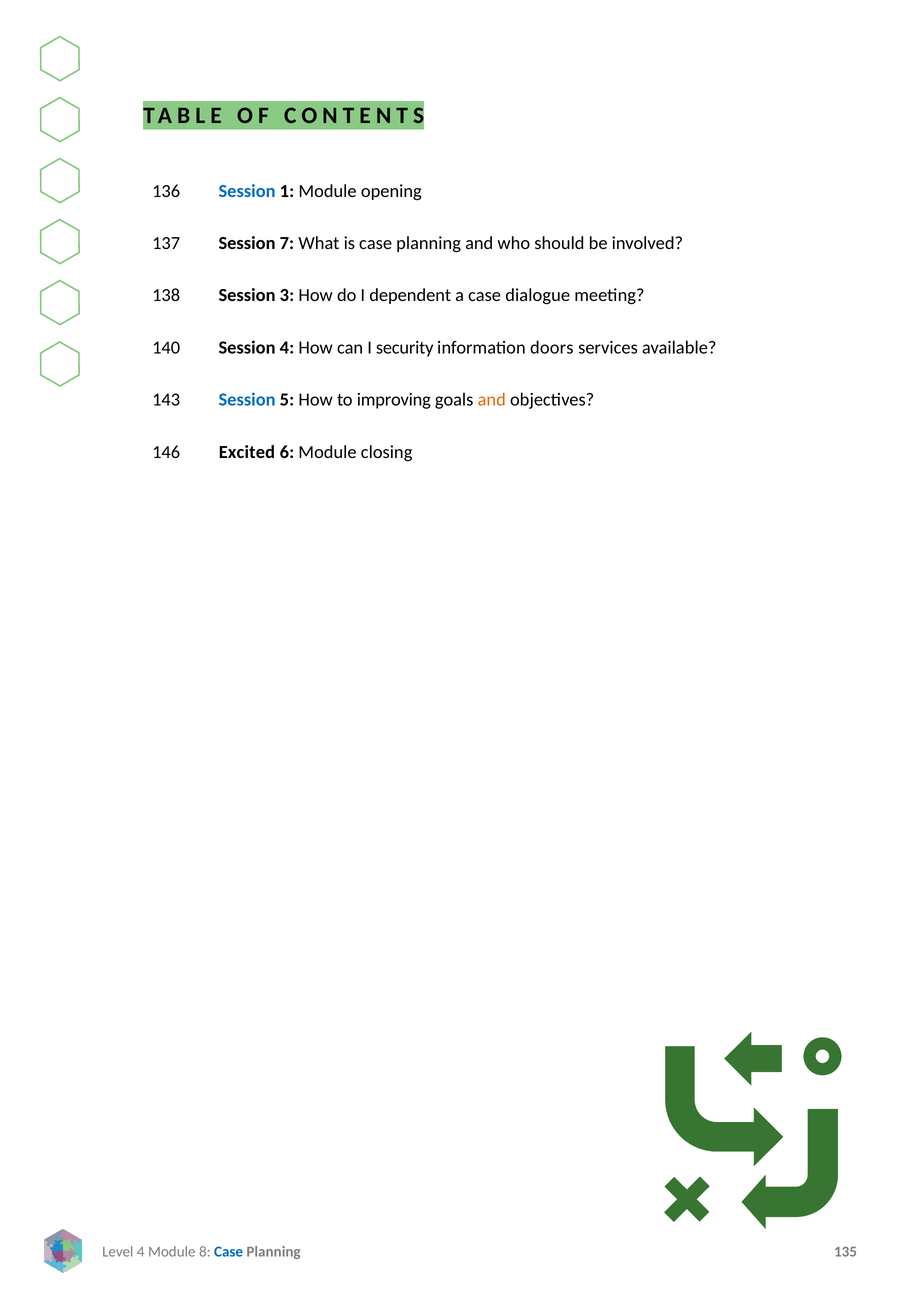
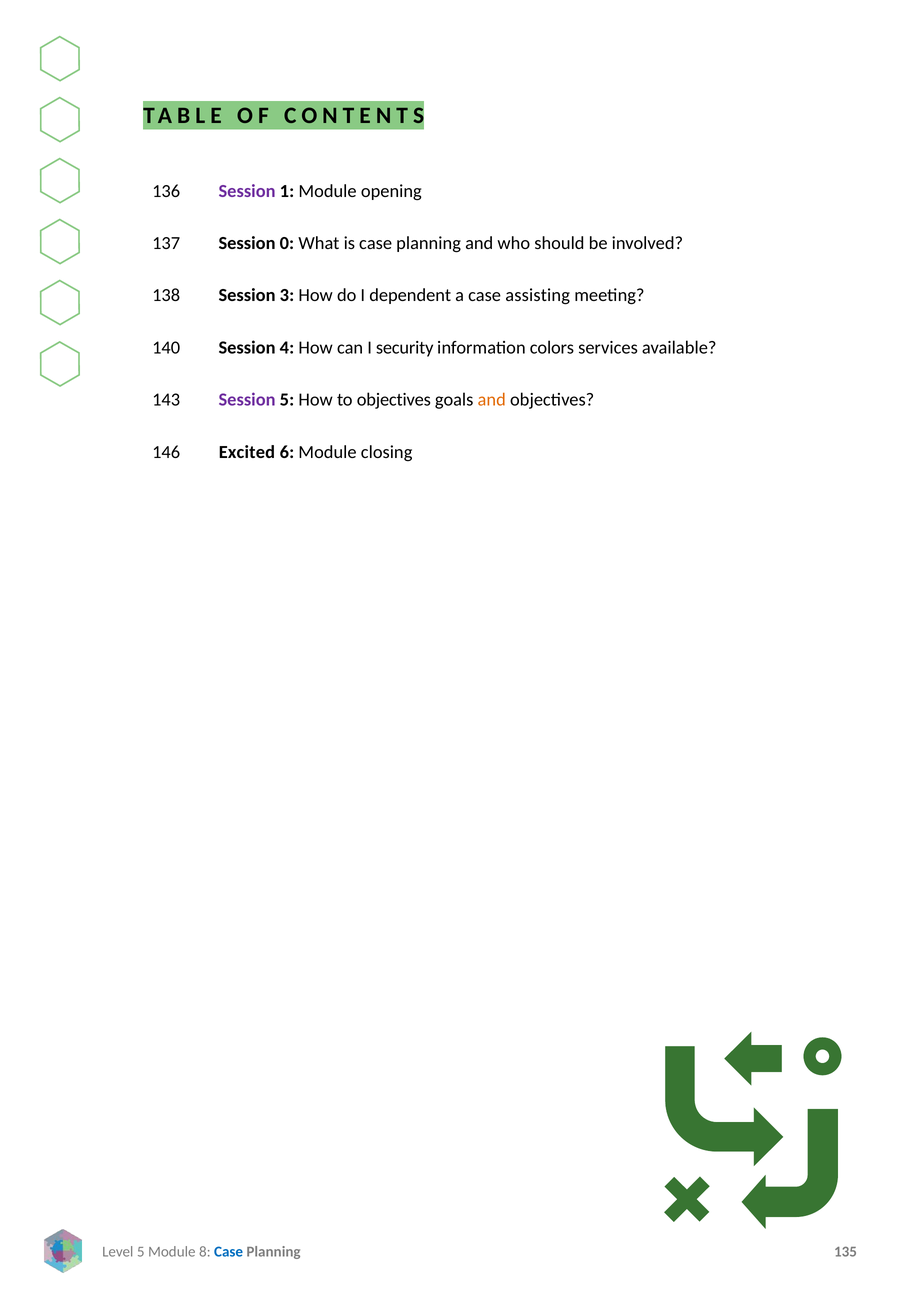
Session at (247, 191) colour: blue -> purple
7: 7 -> 0
dialogue: dialogue -> assisting
doors: doors -> colors
Session at (247, 400) colour: blue -> purple
to improving: improving -> objectives
4 at (141, 1253): 4 -> 5
